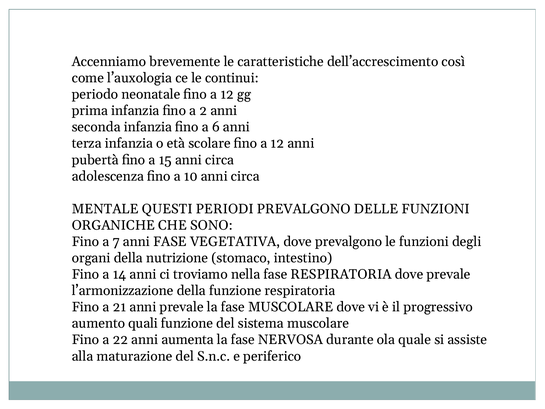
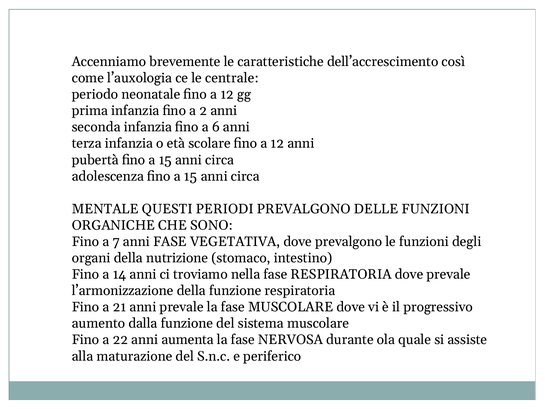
continui: continui -> centrale
adolescenza fino a 10: 10 -> 15
quali: quali -> dalla
